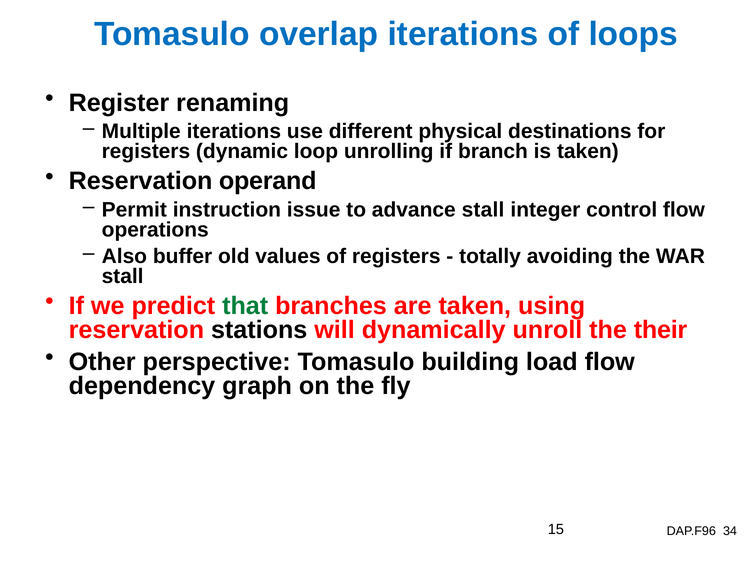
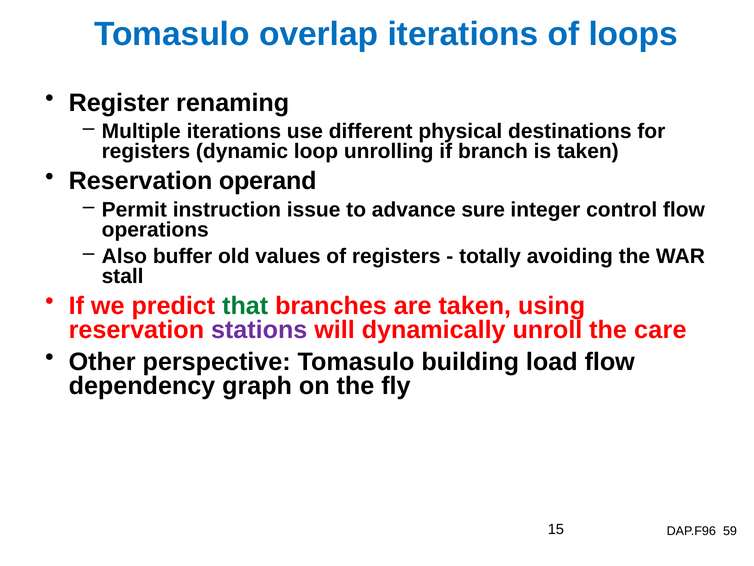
advance stall: stall -> sure
stations colour: black -> purple
their: their -> care
34: 34 -> 59
